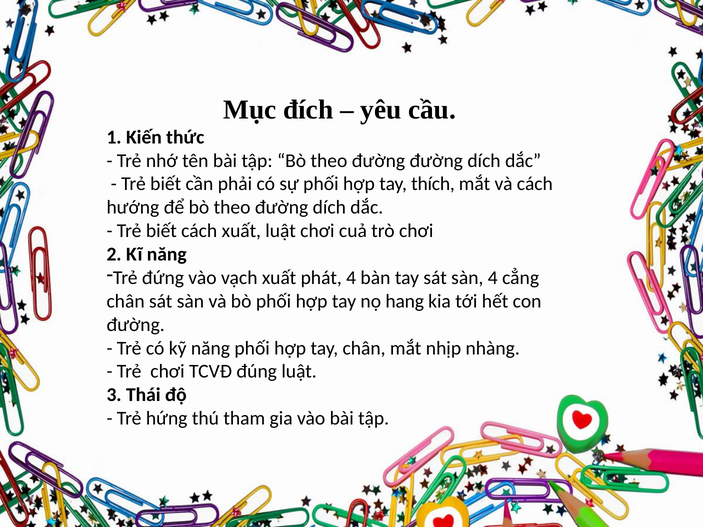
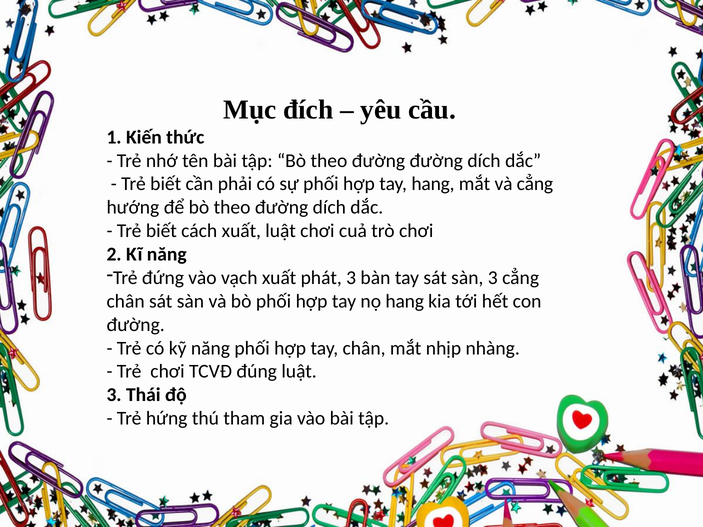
tay thích: thích -> hang
và cách: cách -> cẳng
phát 4: 4 -> 3
sàn 4: 4 -> 3
